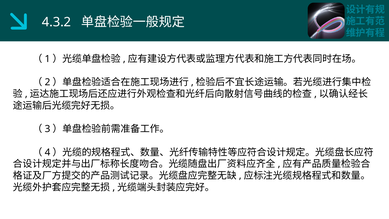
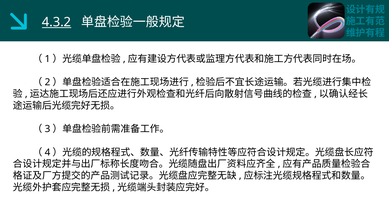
4.3.2 underline: none -> present
